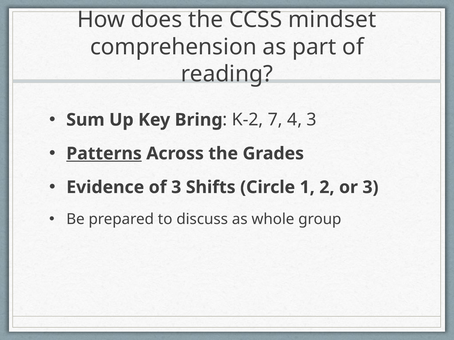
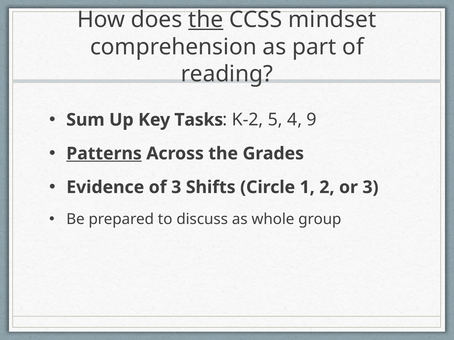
the at (206, 20) underline: none -> present
Bring: Bring -> Tasks
7: 7 -> 5
4 3: 3 -> 9
